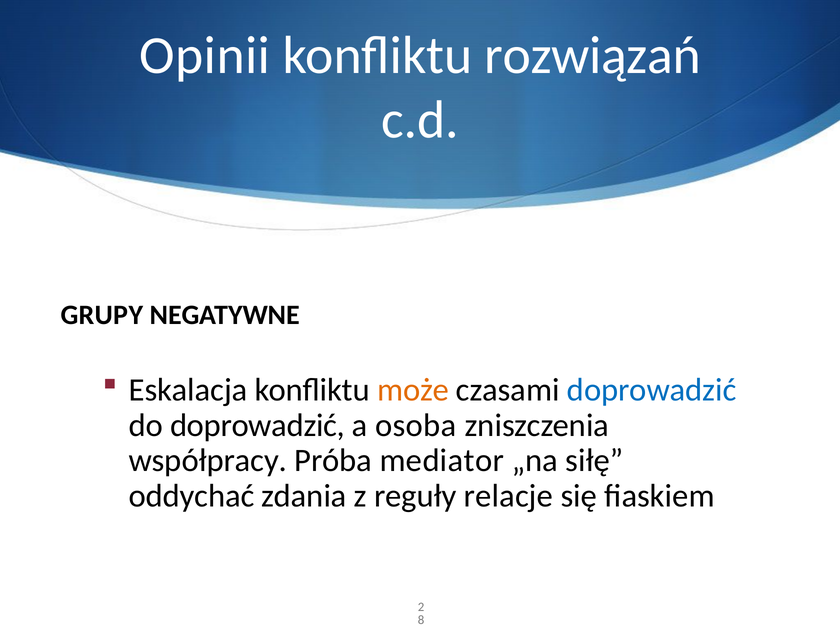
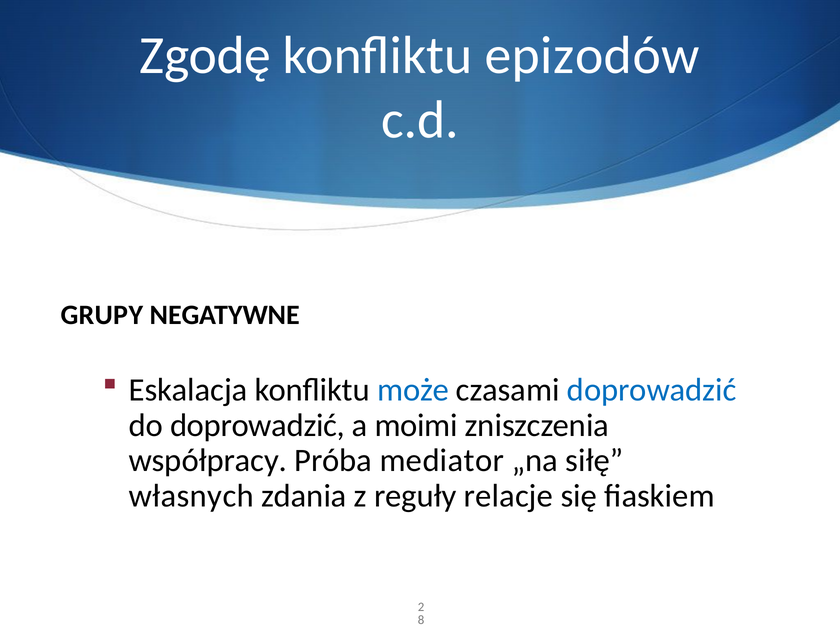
Opinii: Opinii -> Zgodę
rozwiązań: rozwiązań -> epizodów
może colour: orange -> blue
osoba: osoba -> moimi
oddychać: oddychać -> własnych
